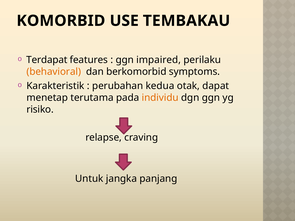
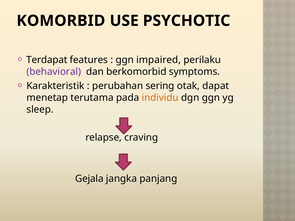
TEMBAKAU: TEMBAKAU -> PSYCHOTIC
behavioral colour: orange -> purple
kedua: kedua -> sering
risiko: risiko -> sleep
Untuk: Untuk -> Gejala
